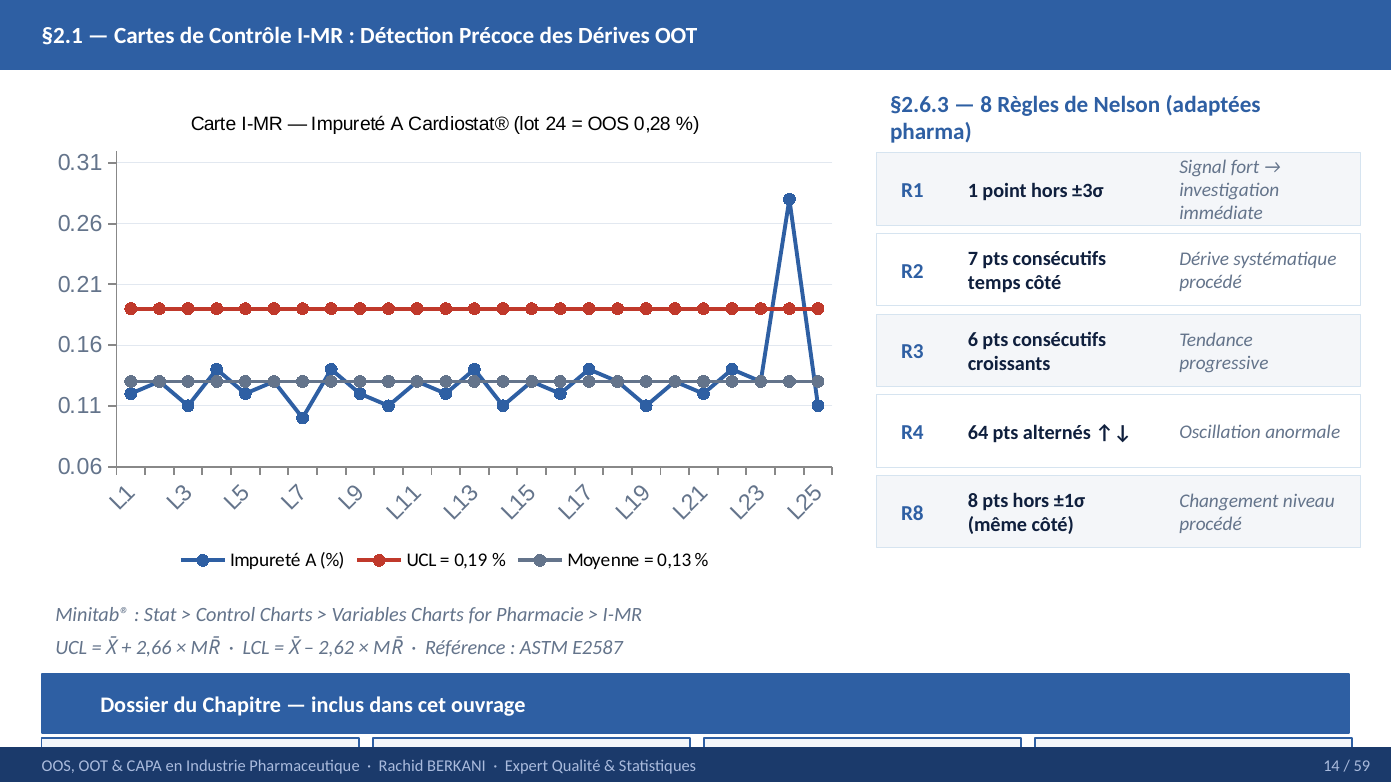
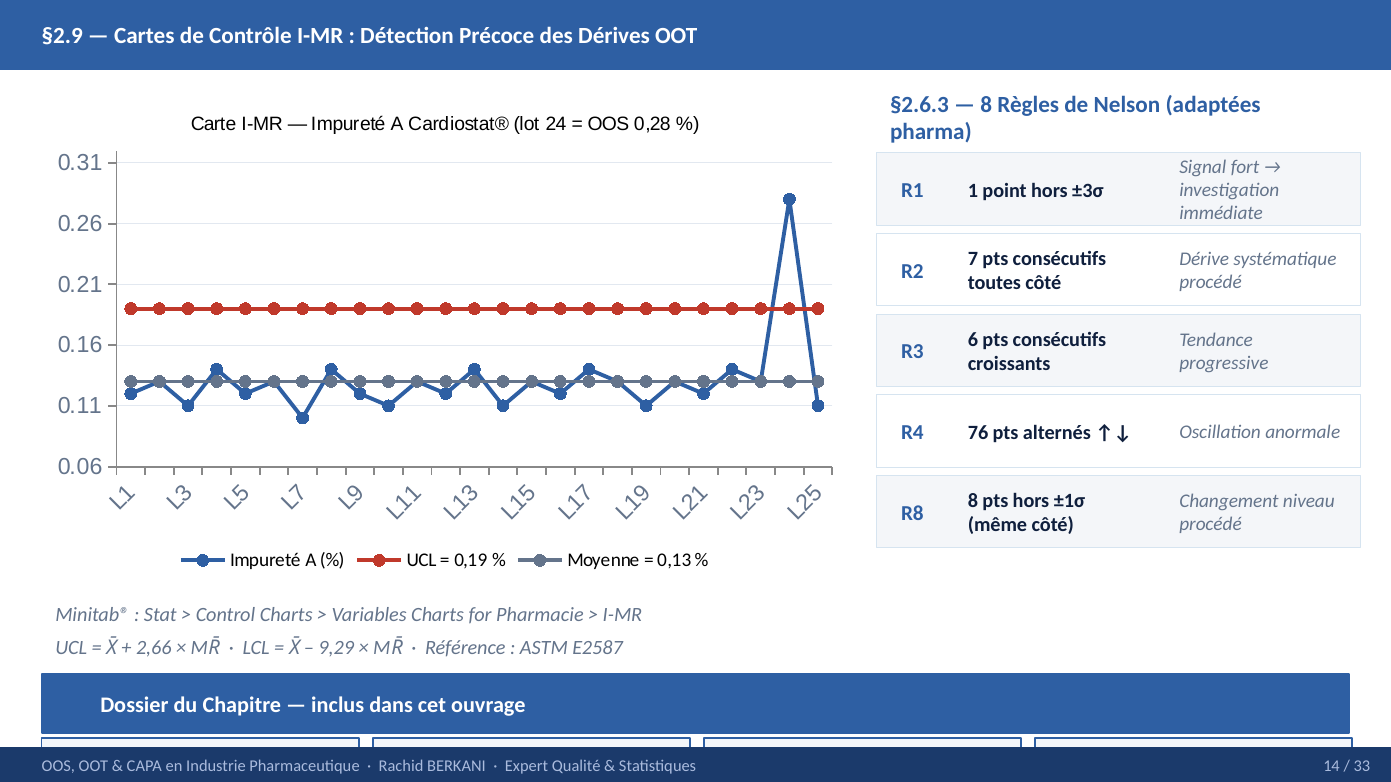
§2.1: §2.1 -> §2.9
temps: temps -> toutes
64: 64 -> 76
2,62: 2,62 -> 9,29
59: 59 -> 33
